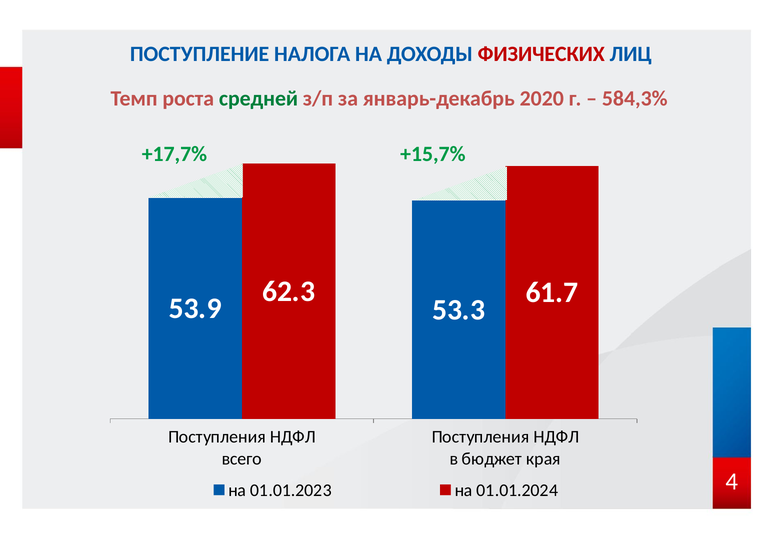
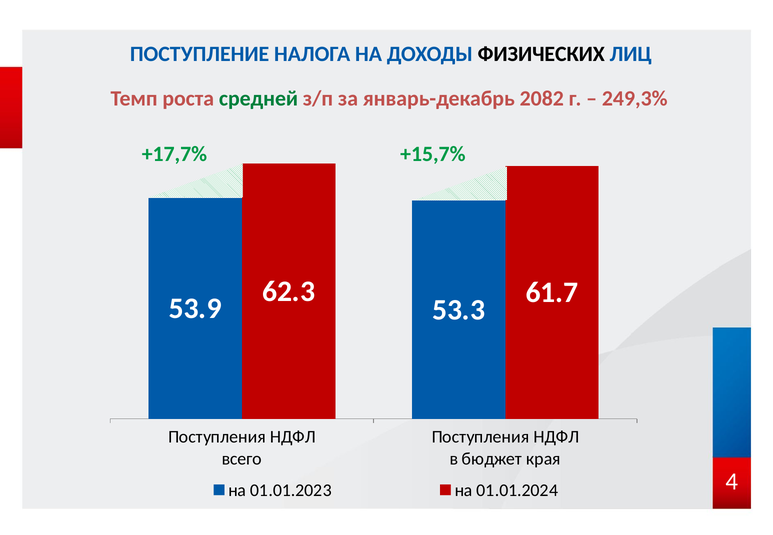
ФИЗИЧЕСКИХ colour: red -> black
2020: 2020 -> 2082
584,3%: 584,3% -> 249,3%
